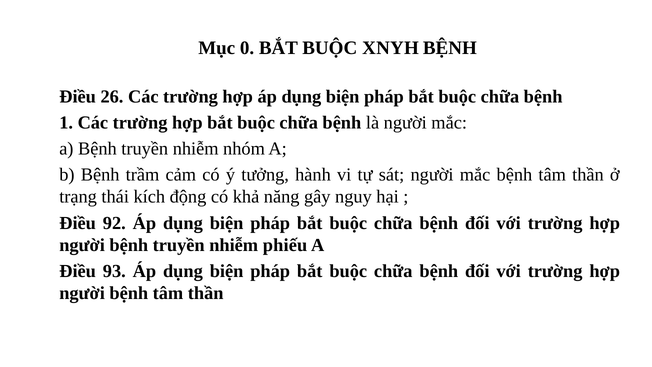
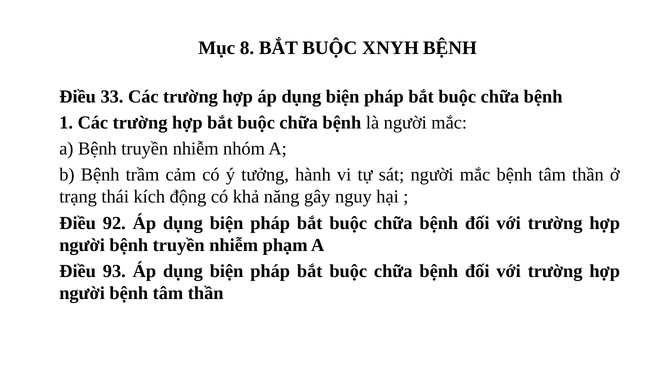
0: 0 -> 8
26: 26 -> 33
phiếu: phiếu -> phạm
